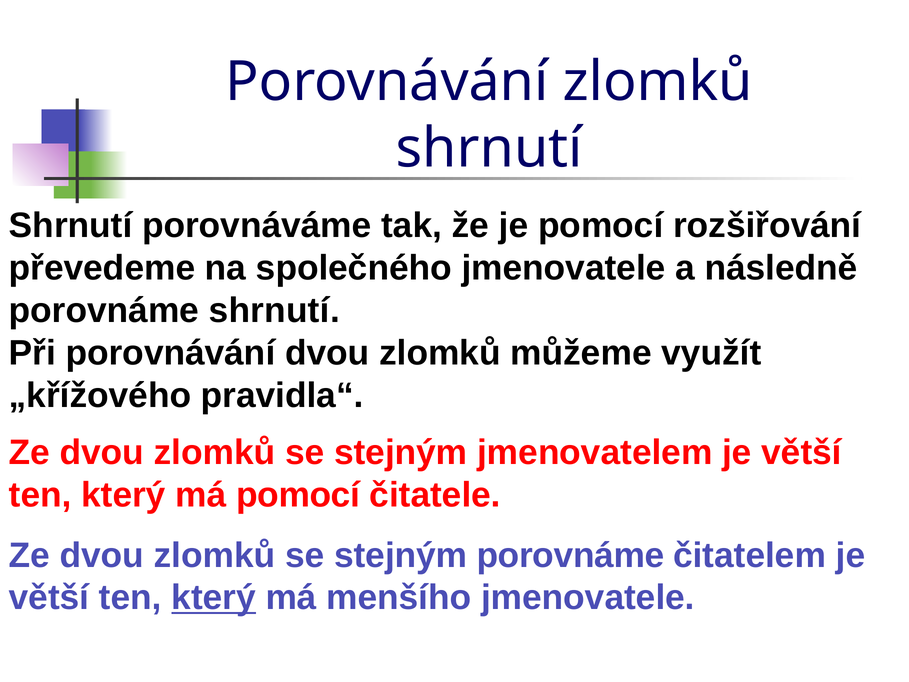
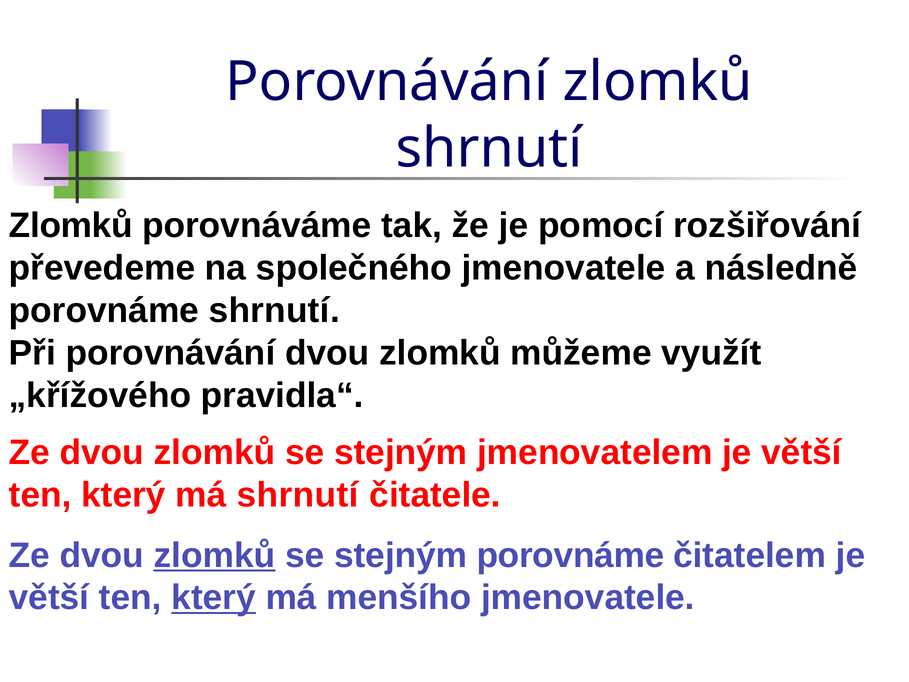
Shrnutí at (71, 226): Shrnutí -> Zlomků
má pomocí: pomocí -> shrnutí
zlomků at (215, 555) underline: none -> present
